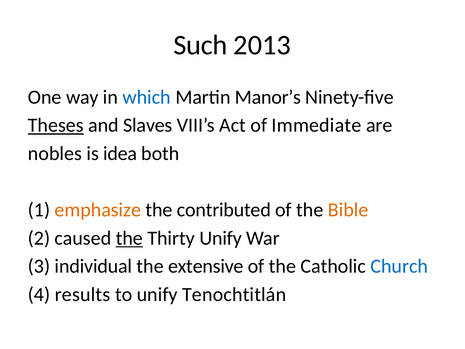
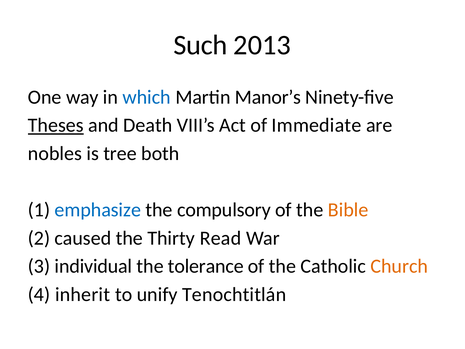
Slaves: Slaves -> Death
idea: idea -> tree
emphasize colour: orange -> blue
contributed: contributed -> compulsory
the at (129, 238) underline: present -> none
Thirty Unify: Unify -> Read
extensive: extensive -> tolerance
Church colour: blue -> orange
results: results -> inherit
